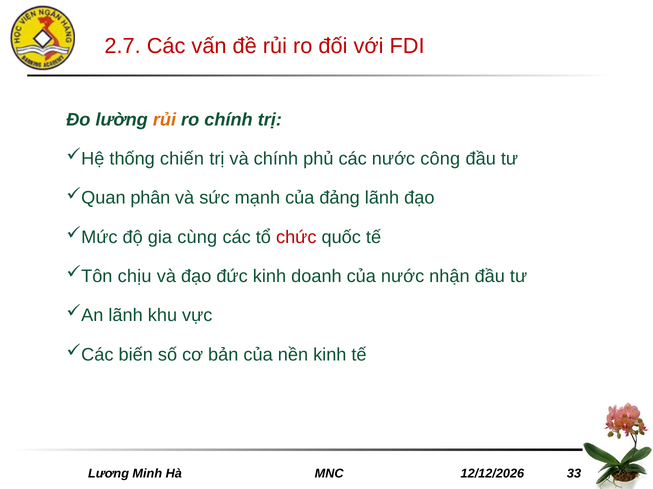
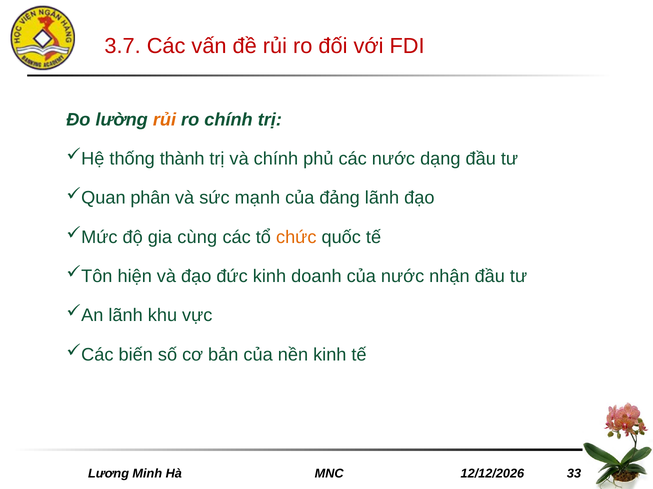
2.7: 2.7 -> 3.7
chiến: chiến -> thành
công: công -> dạng
chức colour: red -> orange
chịu: chịu -> hiện
